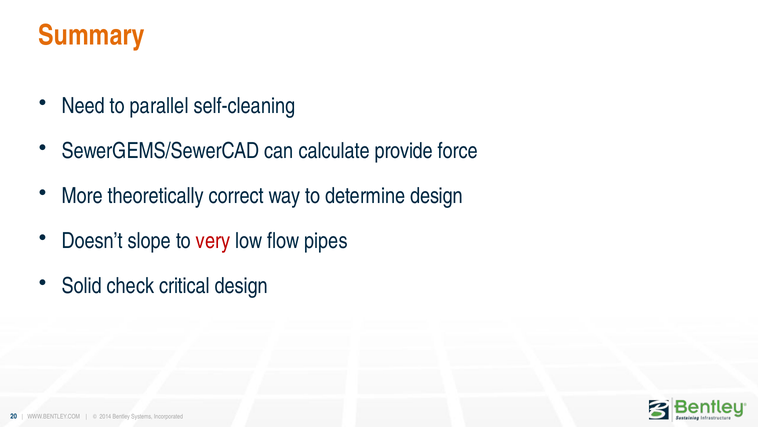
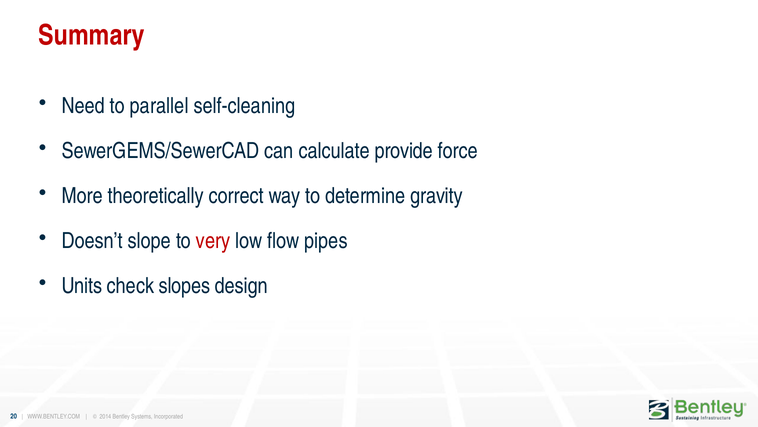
Summary colour: orange -> red
determine design: design -> gravity
Solid: Solid -> Units
critical: critical -> slopes
